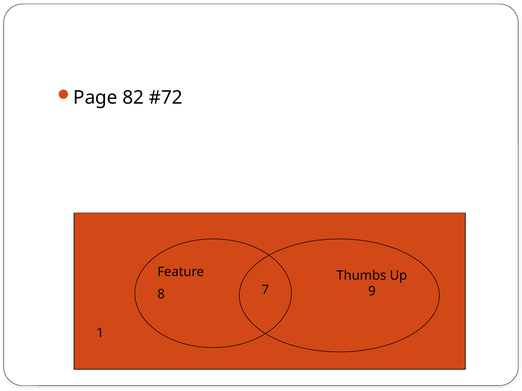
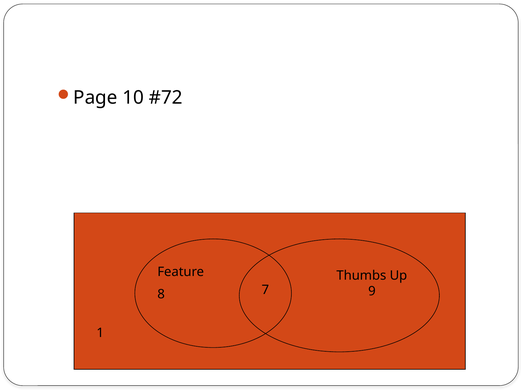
82: 82 -> 10
